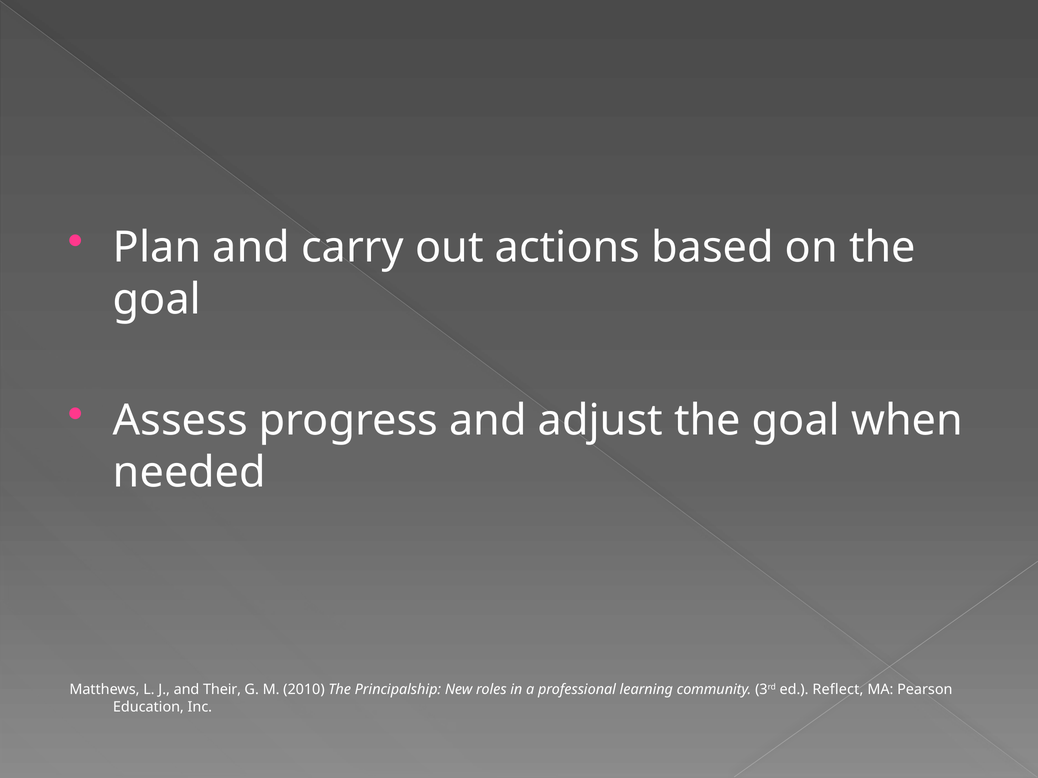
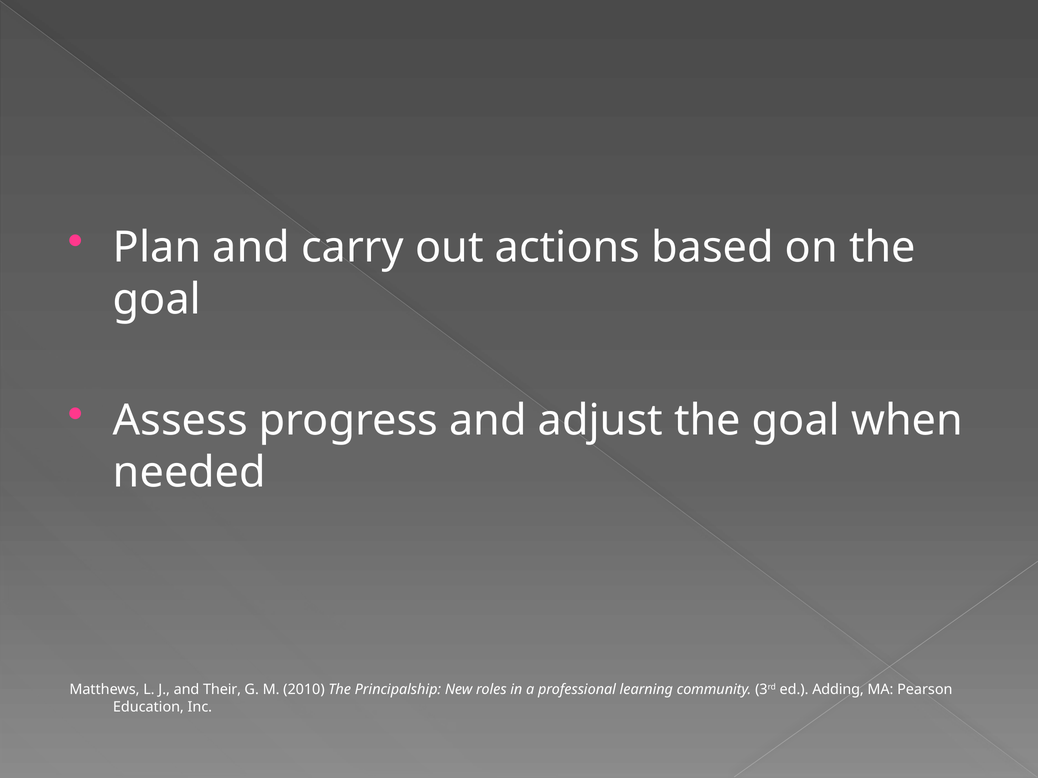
Reflect: Reflect -> Adding
